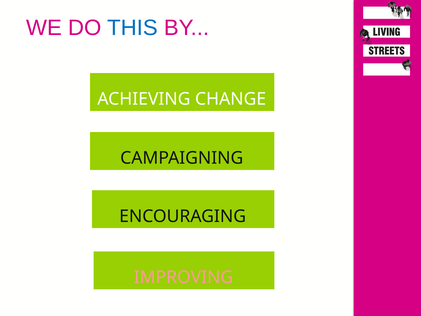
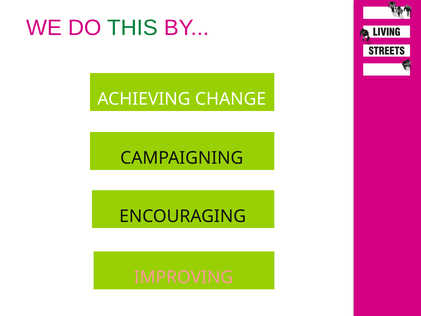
THIS colour: blue -> green
